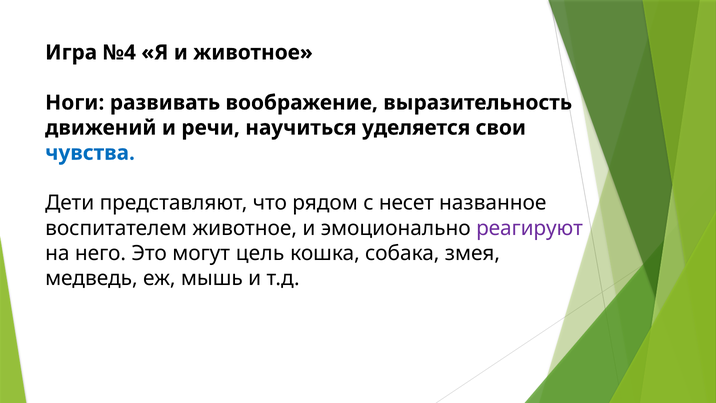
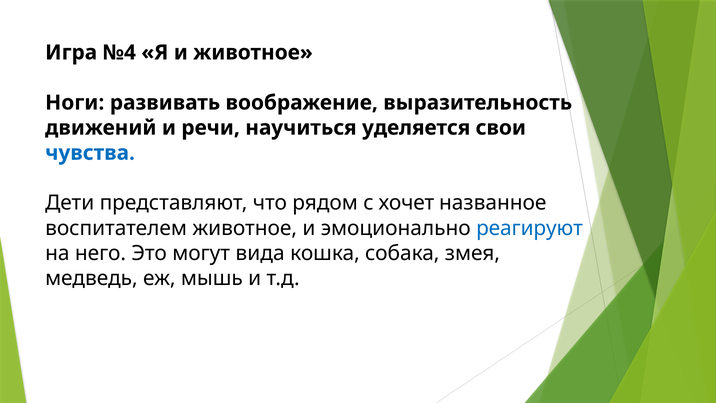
несет: несет -> хочет
реагируют colour: purple -> blue
цель: цель -> вида
